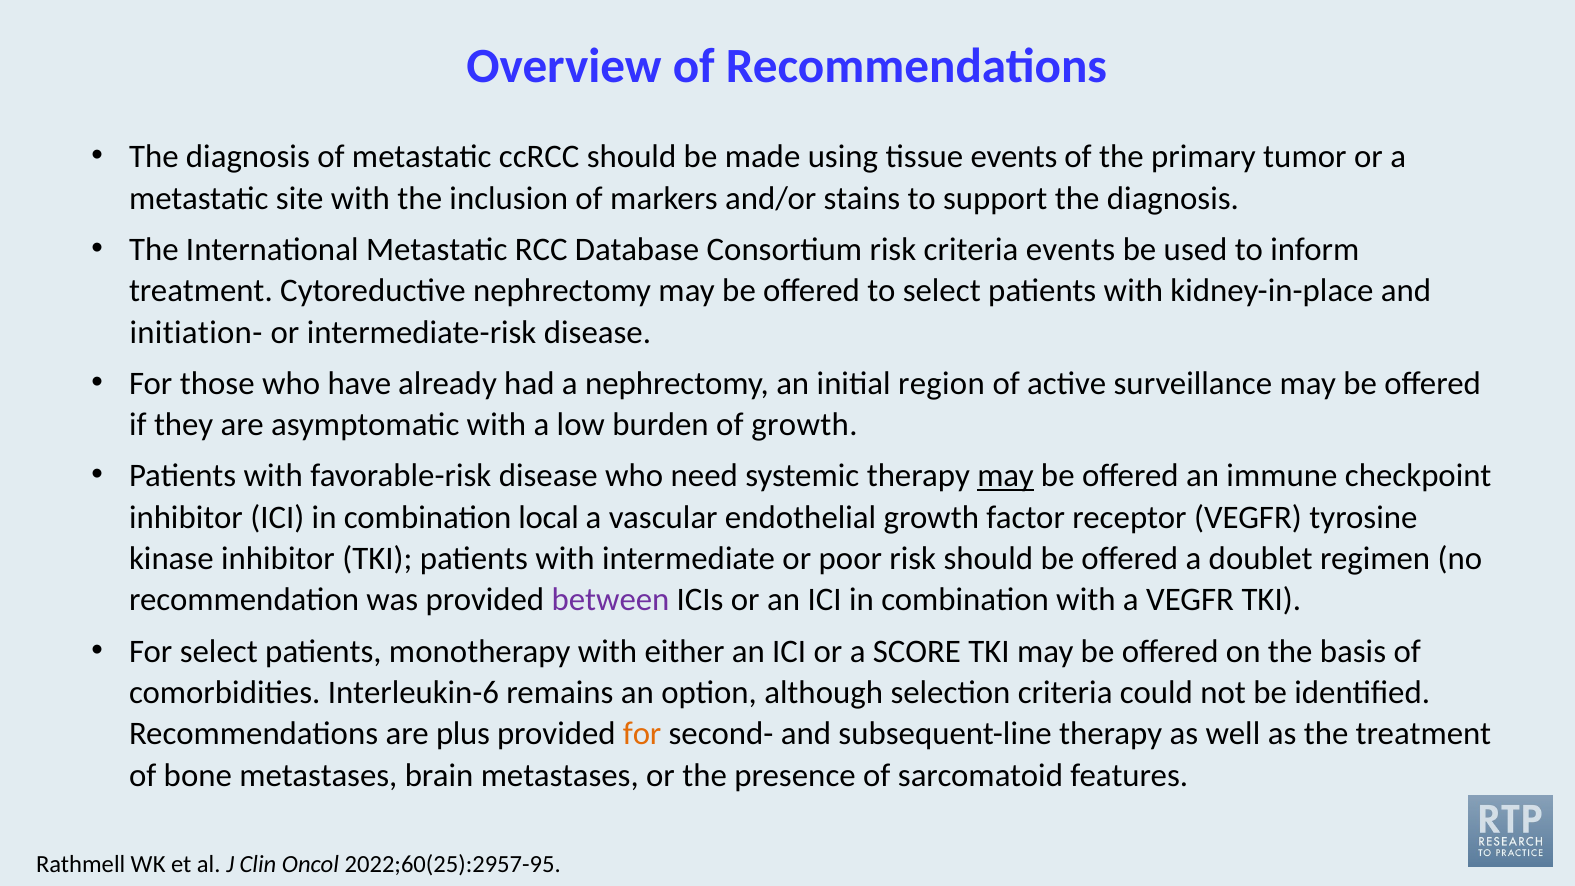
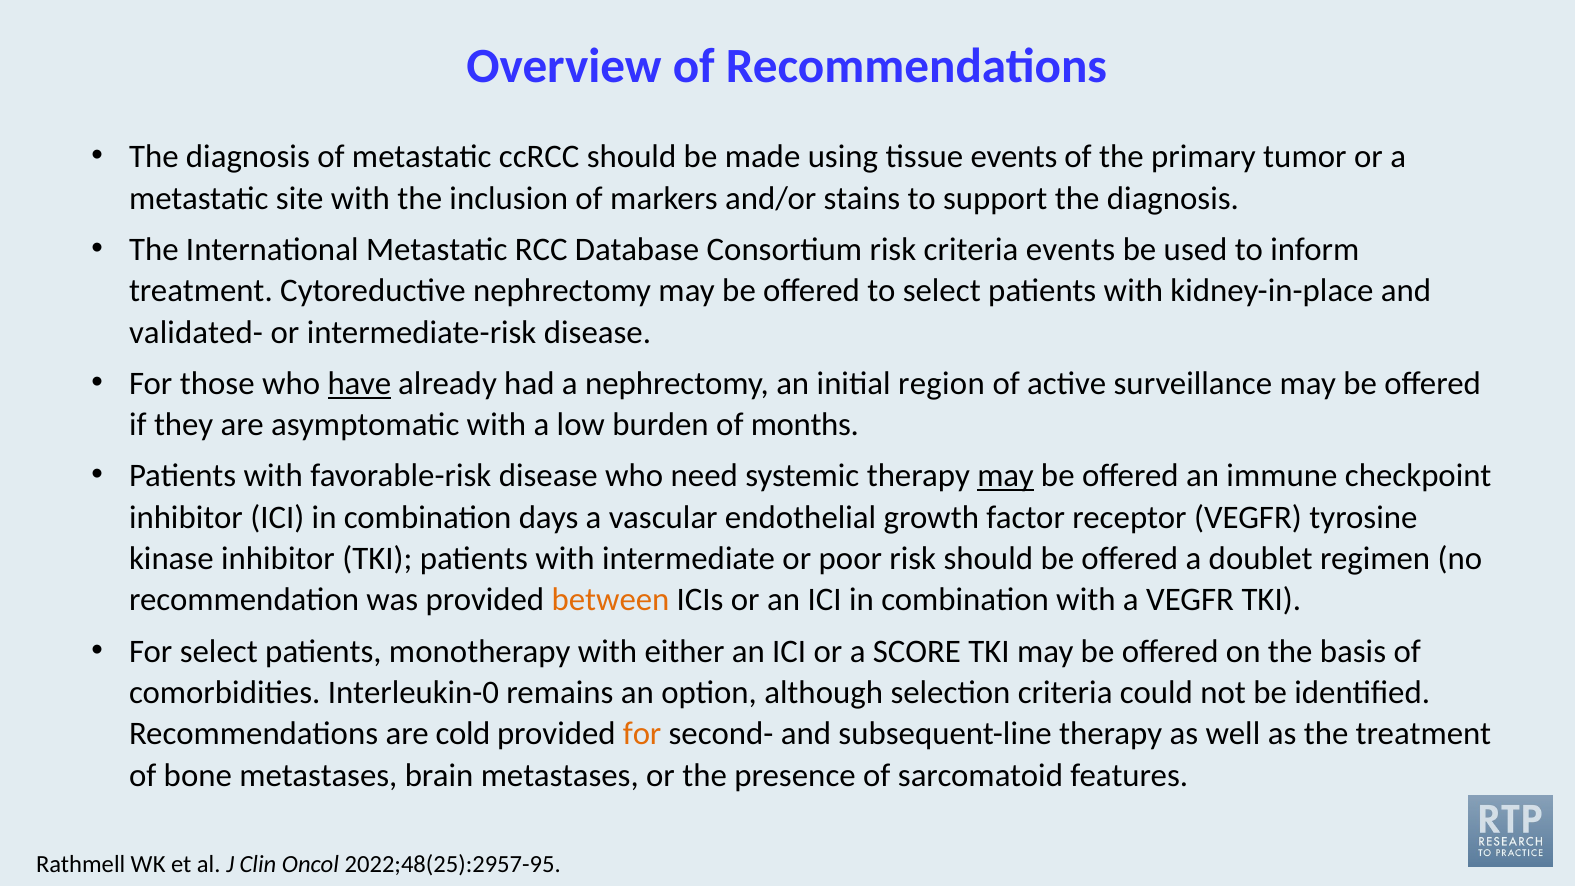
initiation-: initiation- -> validated-
have underline: none -> present
of growth: growth -> months
local: local -> days
between colour: purple -> orange
Interleukin-6: Interleukin-6 -> Interleukin-0
plus: plus -> cold
2022;60(25):2957-95: 2022;60(25):2957-95 -> 2022;48(25):2957-95
